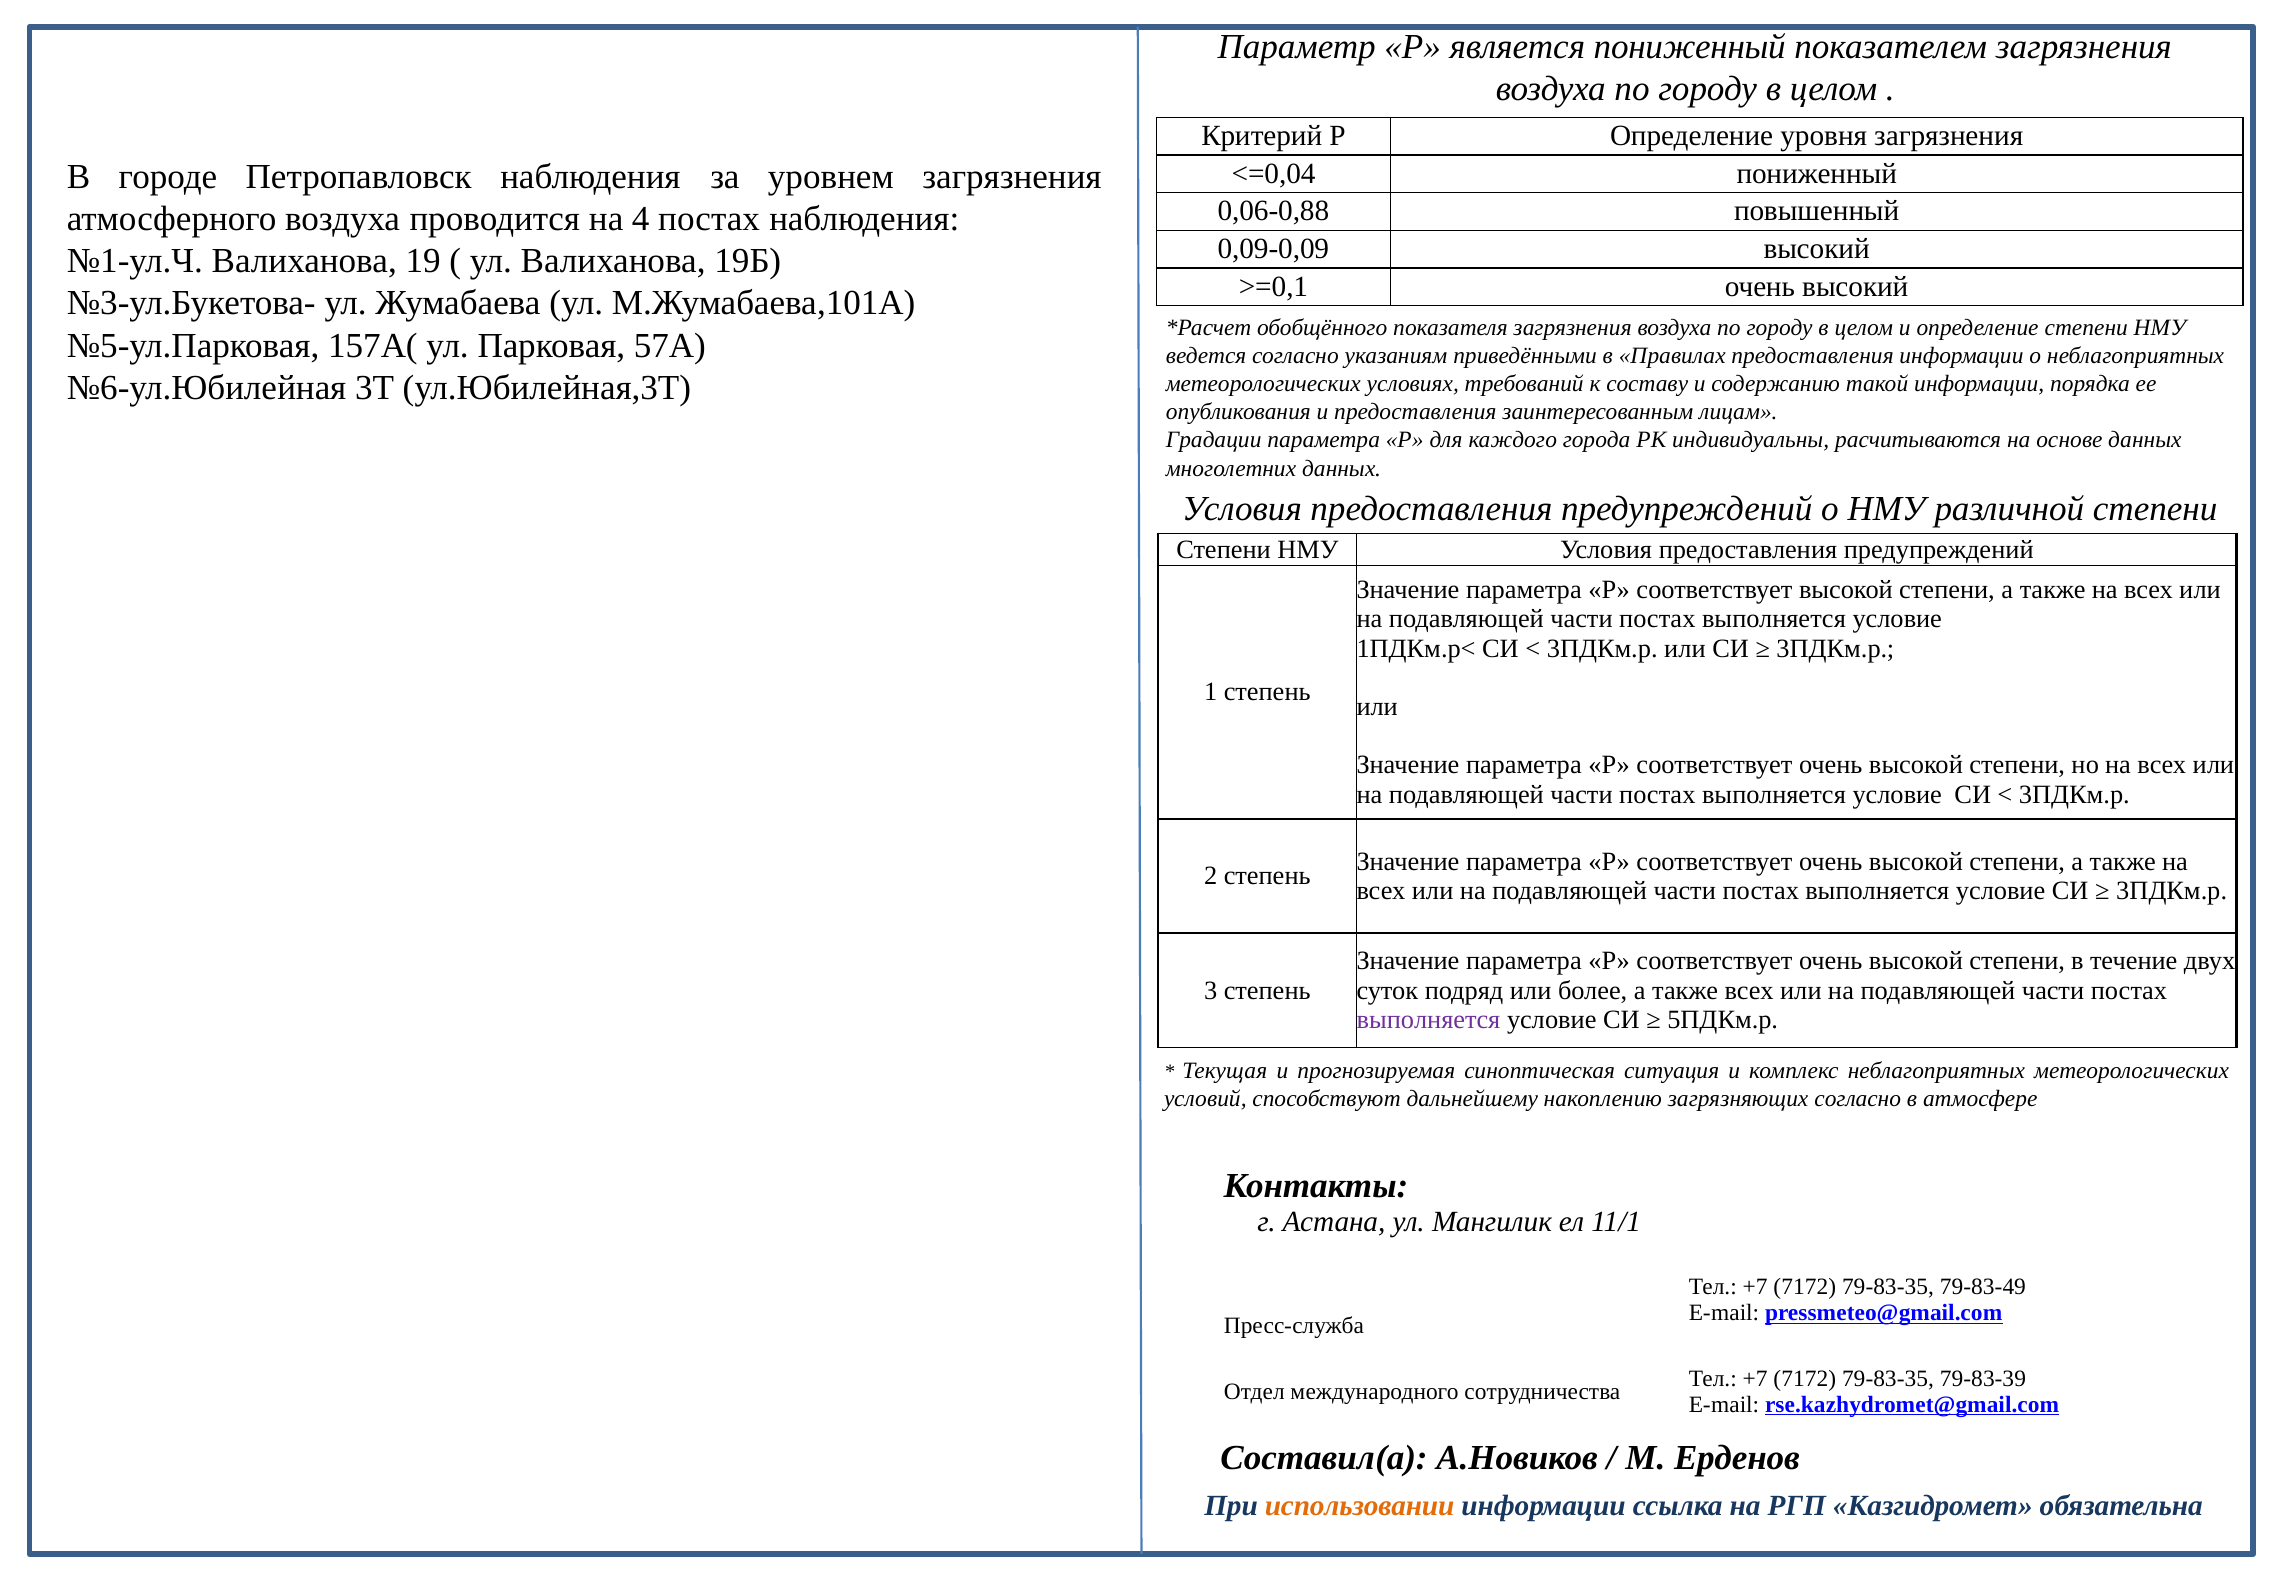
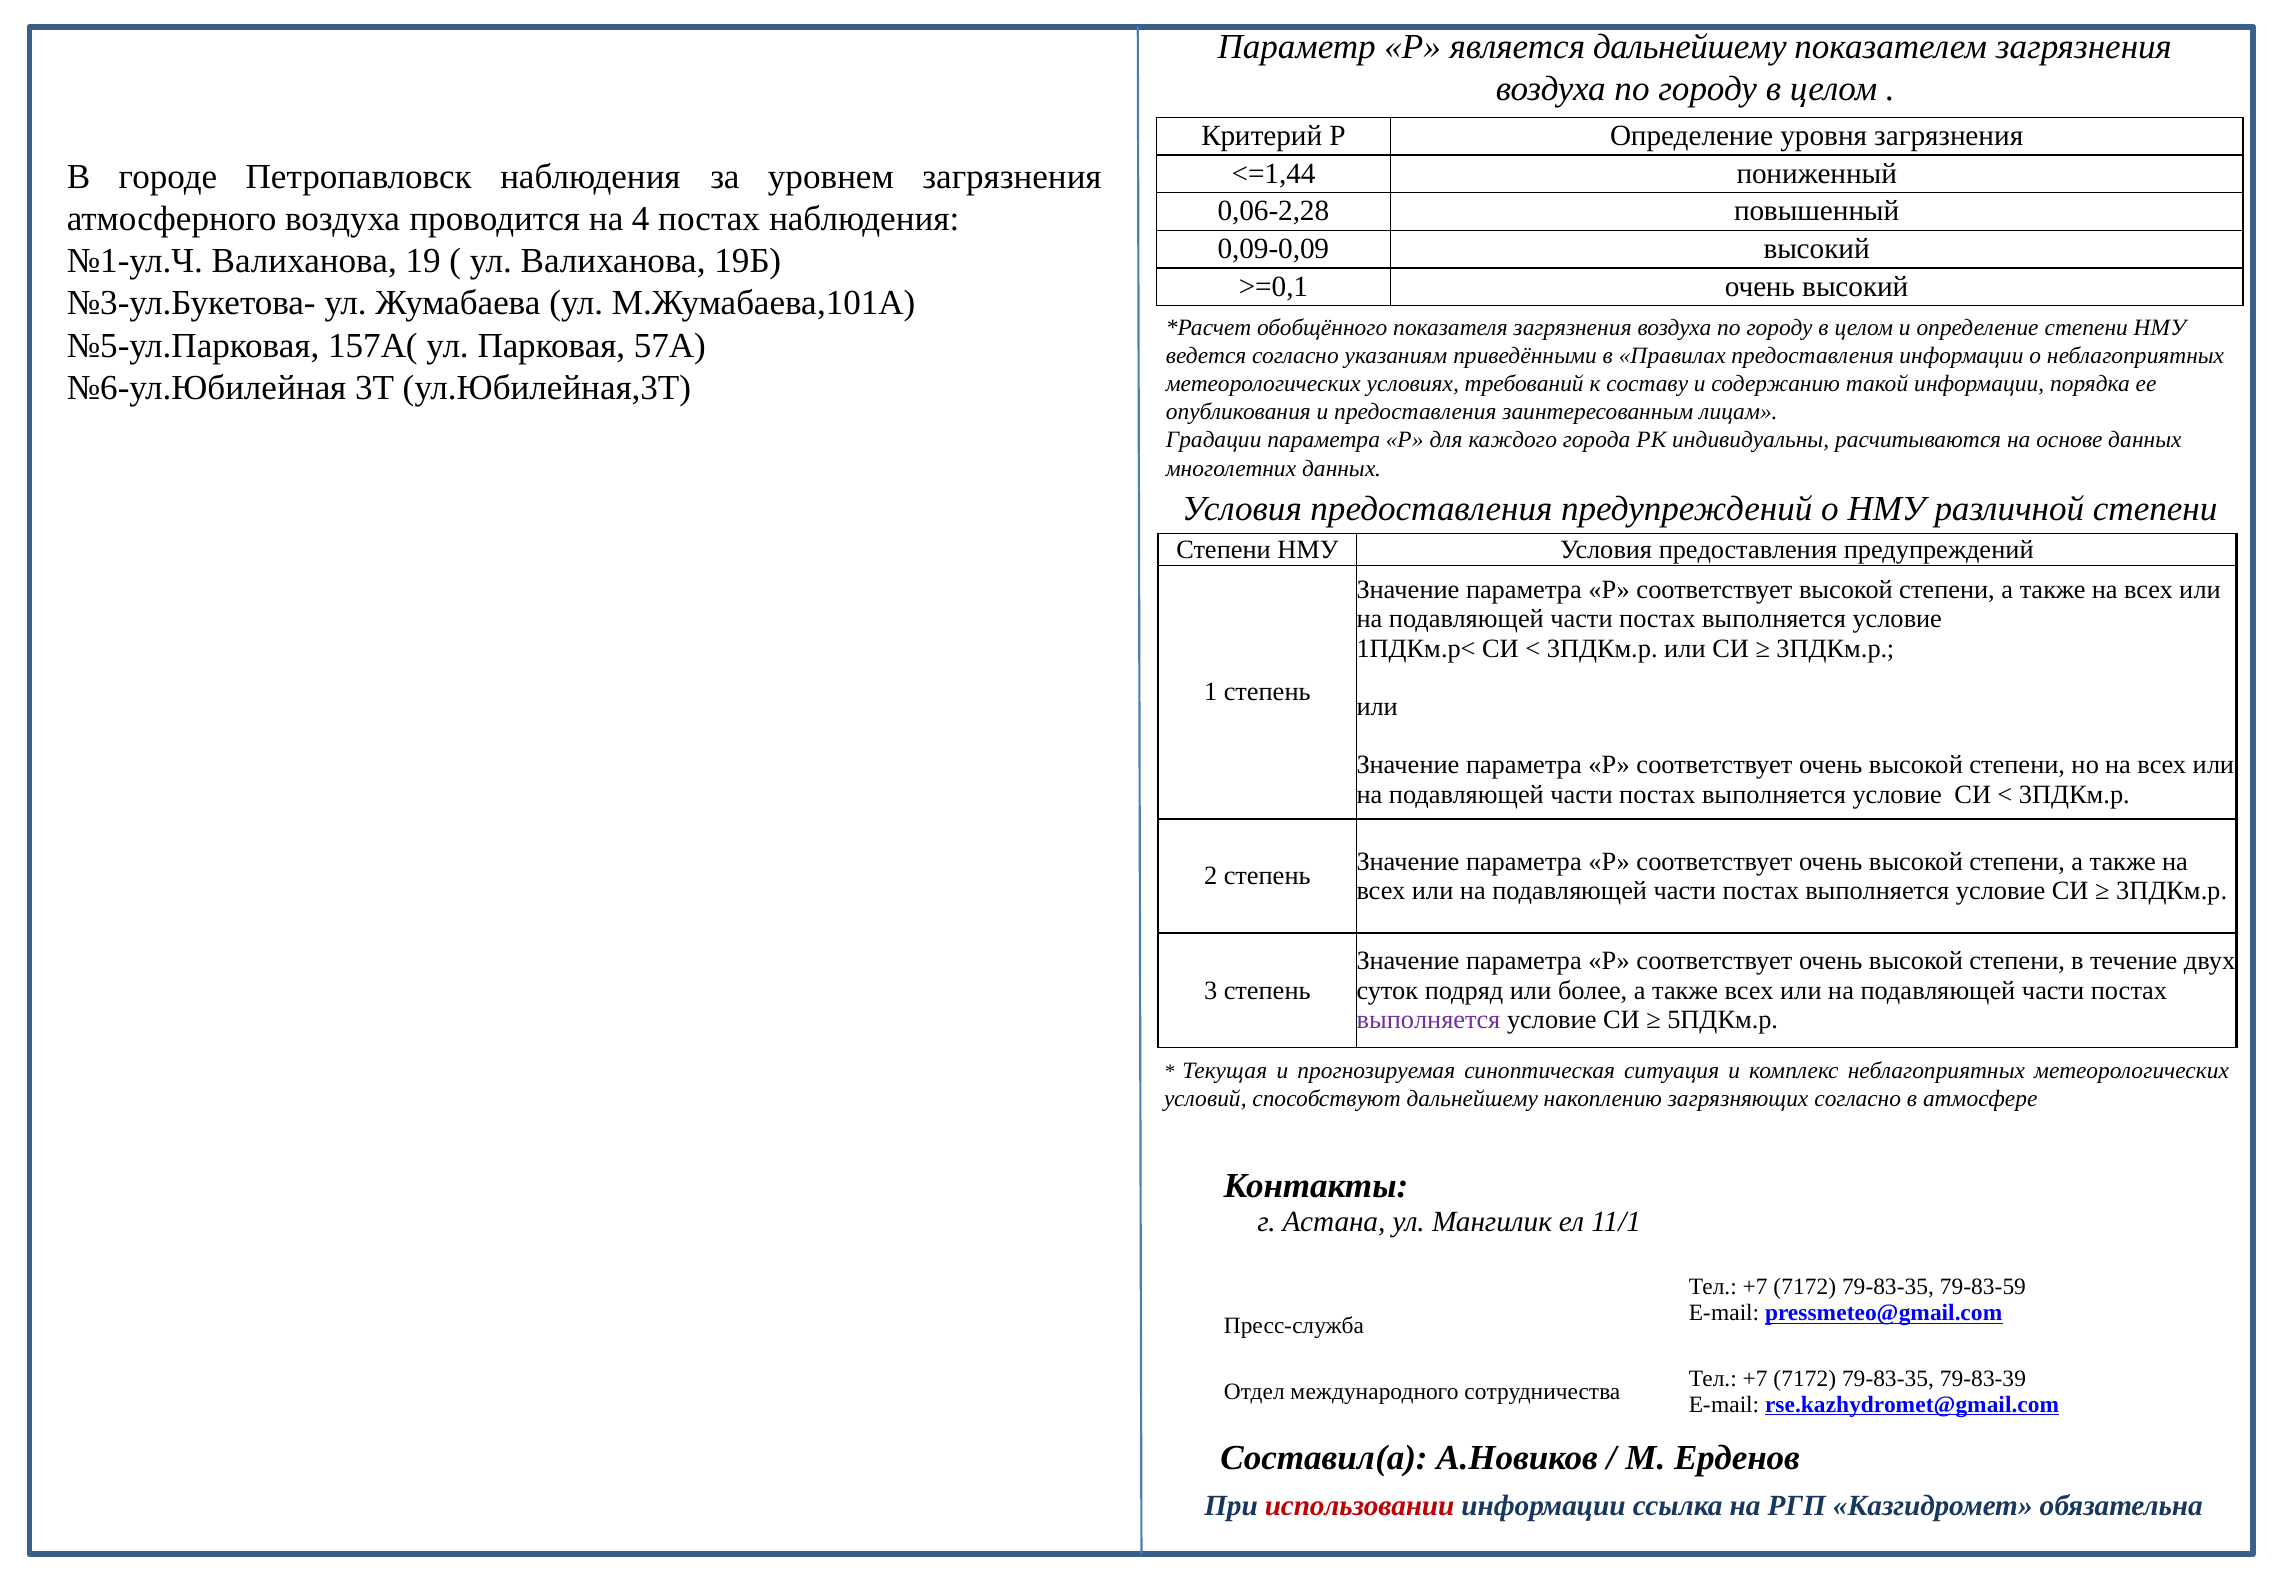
является пониженный: пониженный -> дальнейшему
<=0,04: <=0,04 -> <=1,44
0,06-0,88: 0,06-0,88 -> 0,06-2,28
79-83-49: 79-83-49 -> 79-83-59
использовании colour: orange -> red
